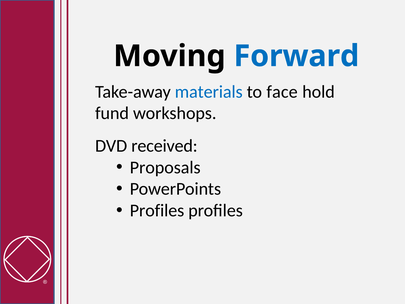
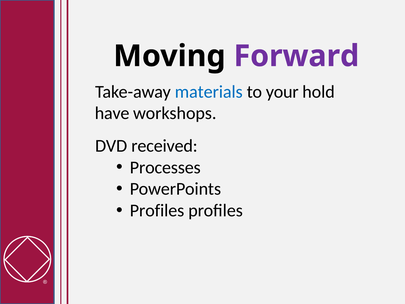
Forward colour: blue -> purple
face: face -> your
fund: fund -> have
Proposals: Proposals -> Processes
